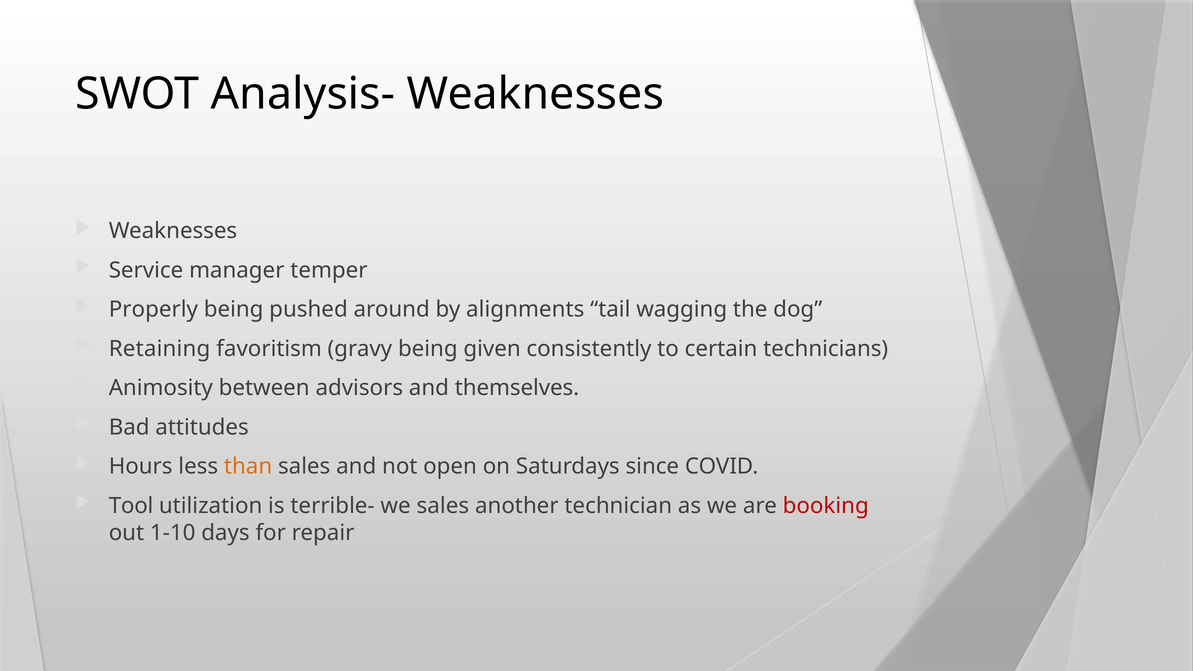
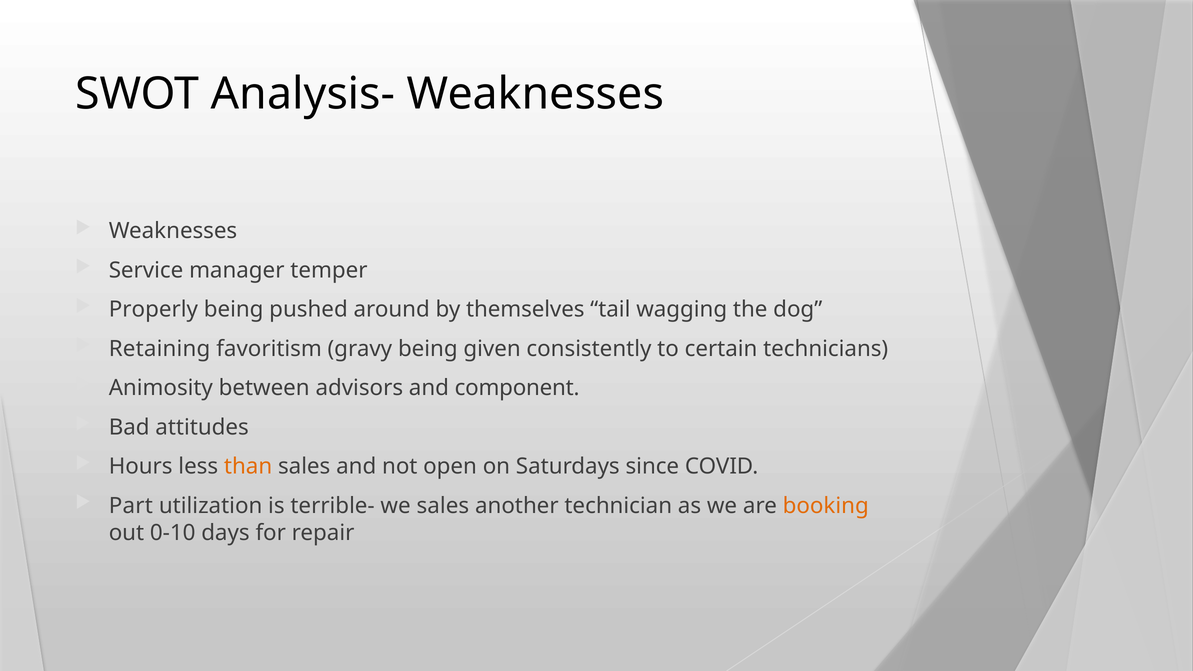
alignments: alignments -> themselves
themselves: themselves -> component
Tool: Tool -> Part
booking colour: red -> orange
1-10: 1-10 -> 0-10
